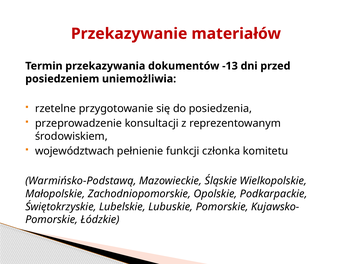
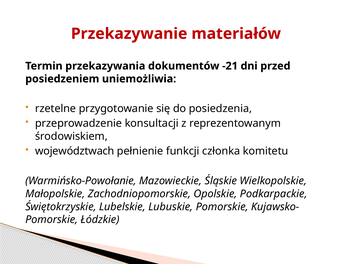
-13: -13 -> -21
Warmińsko-Podstawą: Warmińsko-Podstawą -> Warmińsko-Powołanie
